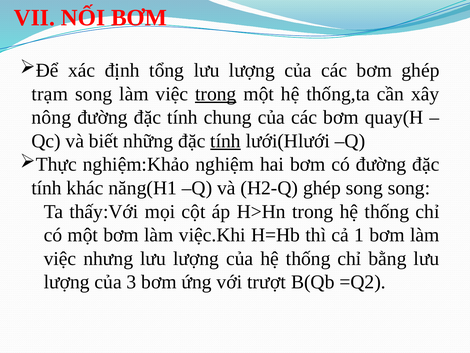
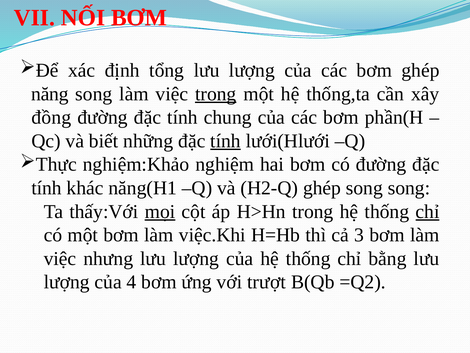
trạm: trạm -> năng
nông: nông -> đồng
quay(H: quay(H -> phần(H
mọi underline: none -> present
chỉ at (428, 211) underline: none -> present
1: 1 -> 3
3: 3 -> 4
